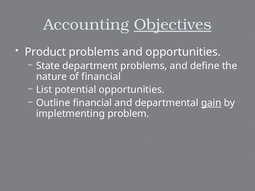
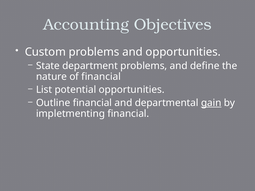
Objectives underline: present -> none
Product: Product -> Custom
impletmenting problem: problem -> financial
